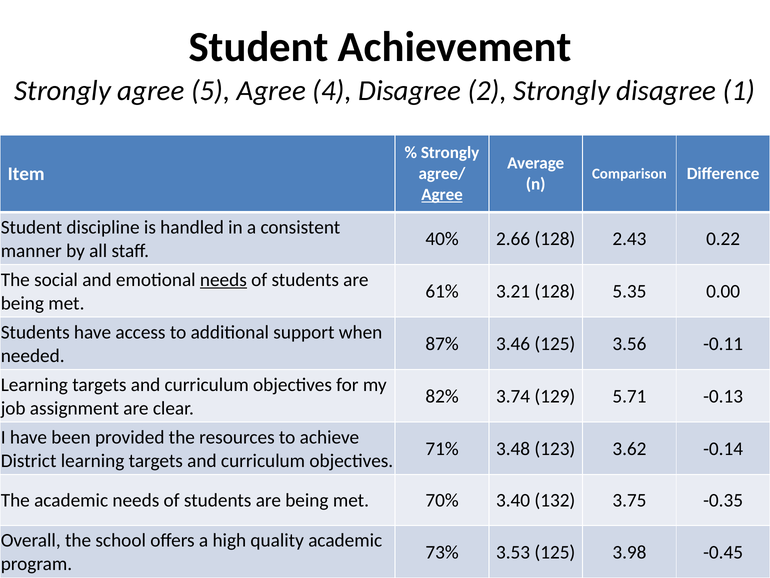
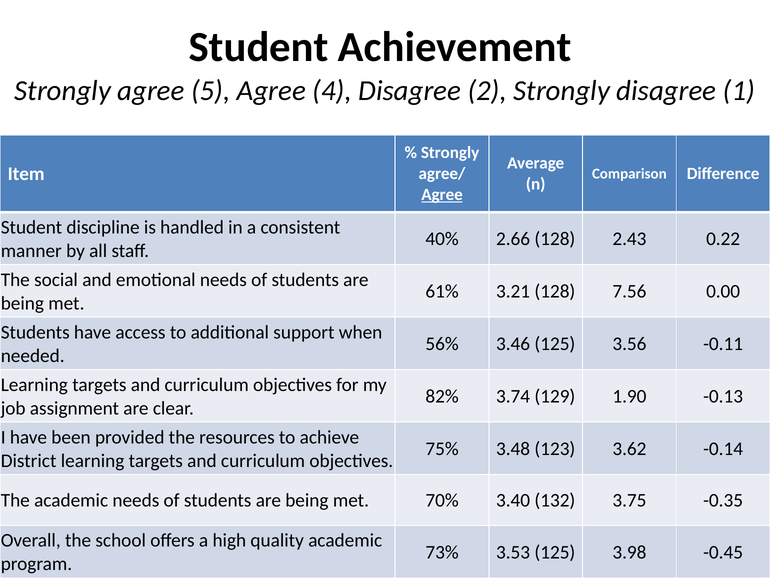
needs at (223, 280) underline: present -> none
5.35: 5.35 -> 7.56
87%: 87% -> 56%
5.71: 5.71 -> 1.90
71%: 71% -> 75%
